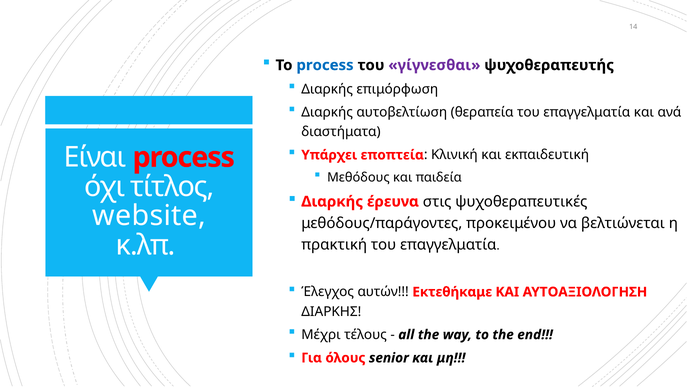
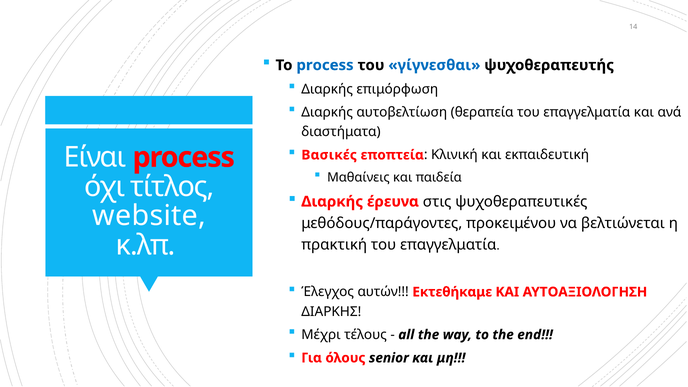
γίγνεσθαι colour: purple -> blue
Υπάρχει: Υπάρχει -> Βασικές
Μεθόδους: Μεθόδους -> Μαθαίνεις
